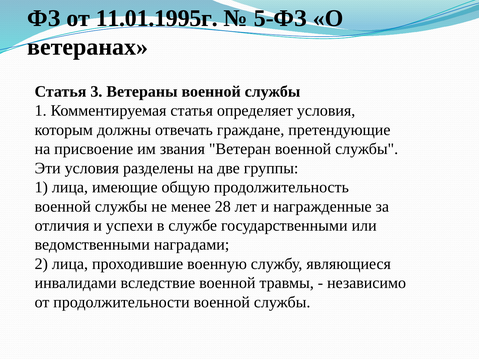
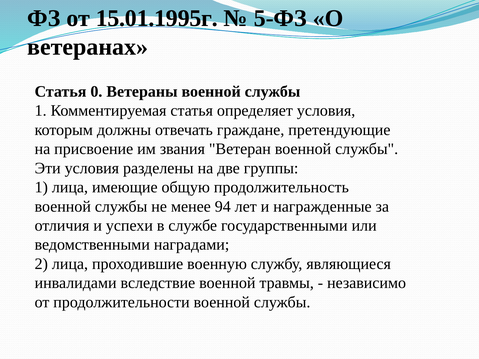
11.01.1995г: 11.01.1995г -> 15.01.1995г
3: 3 -> 0
28: 28 -> 94
